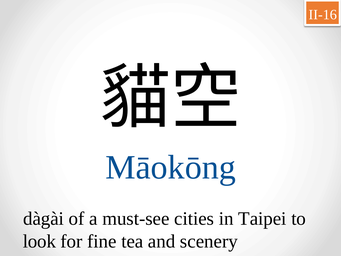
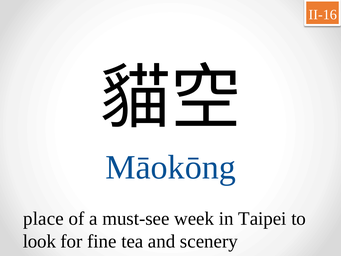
dàgài: dàgài -> place
cities: cities -> week
